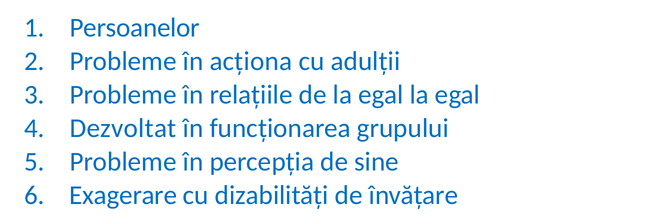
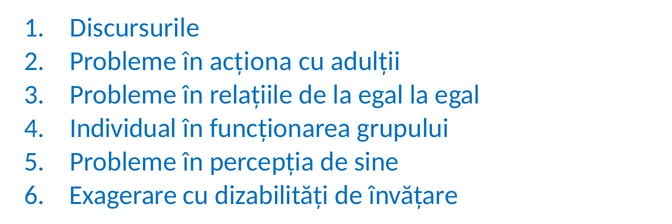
Persoanelor: Persoanelor -> Discursurile
Dezvoltat: Dezvoltat -> Individual
